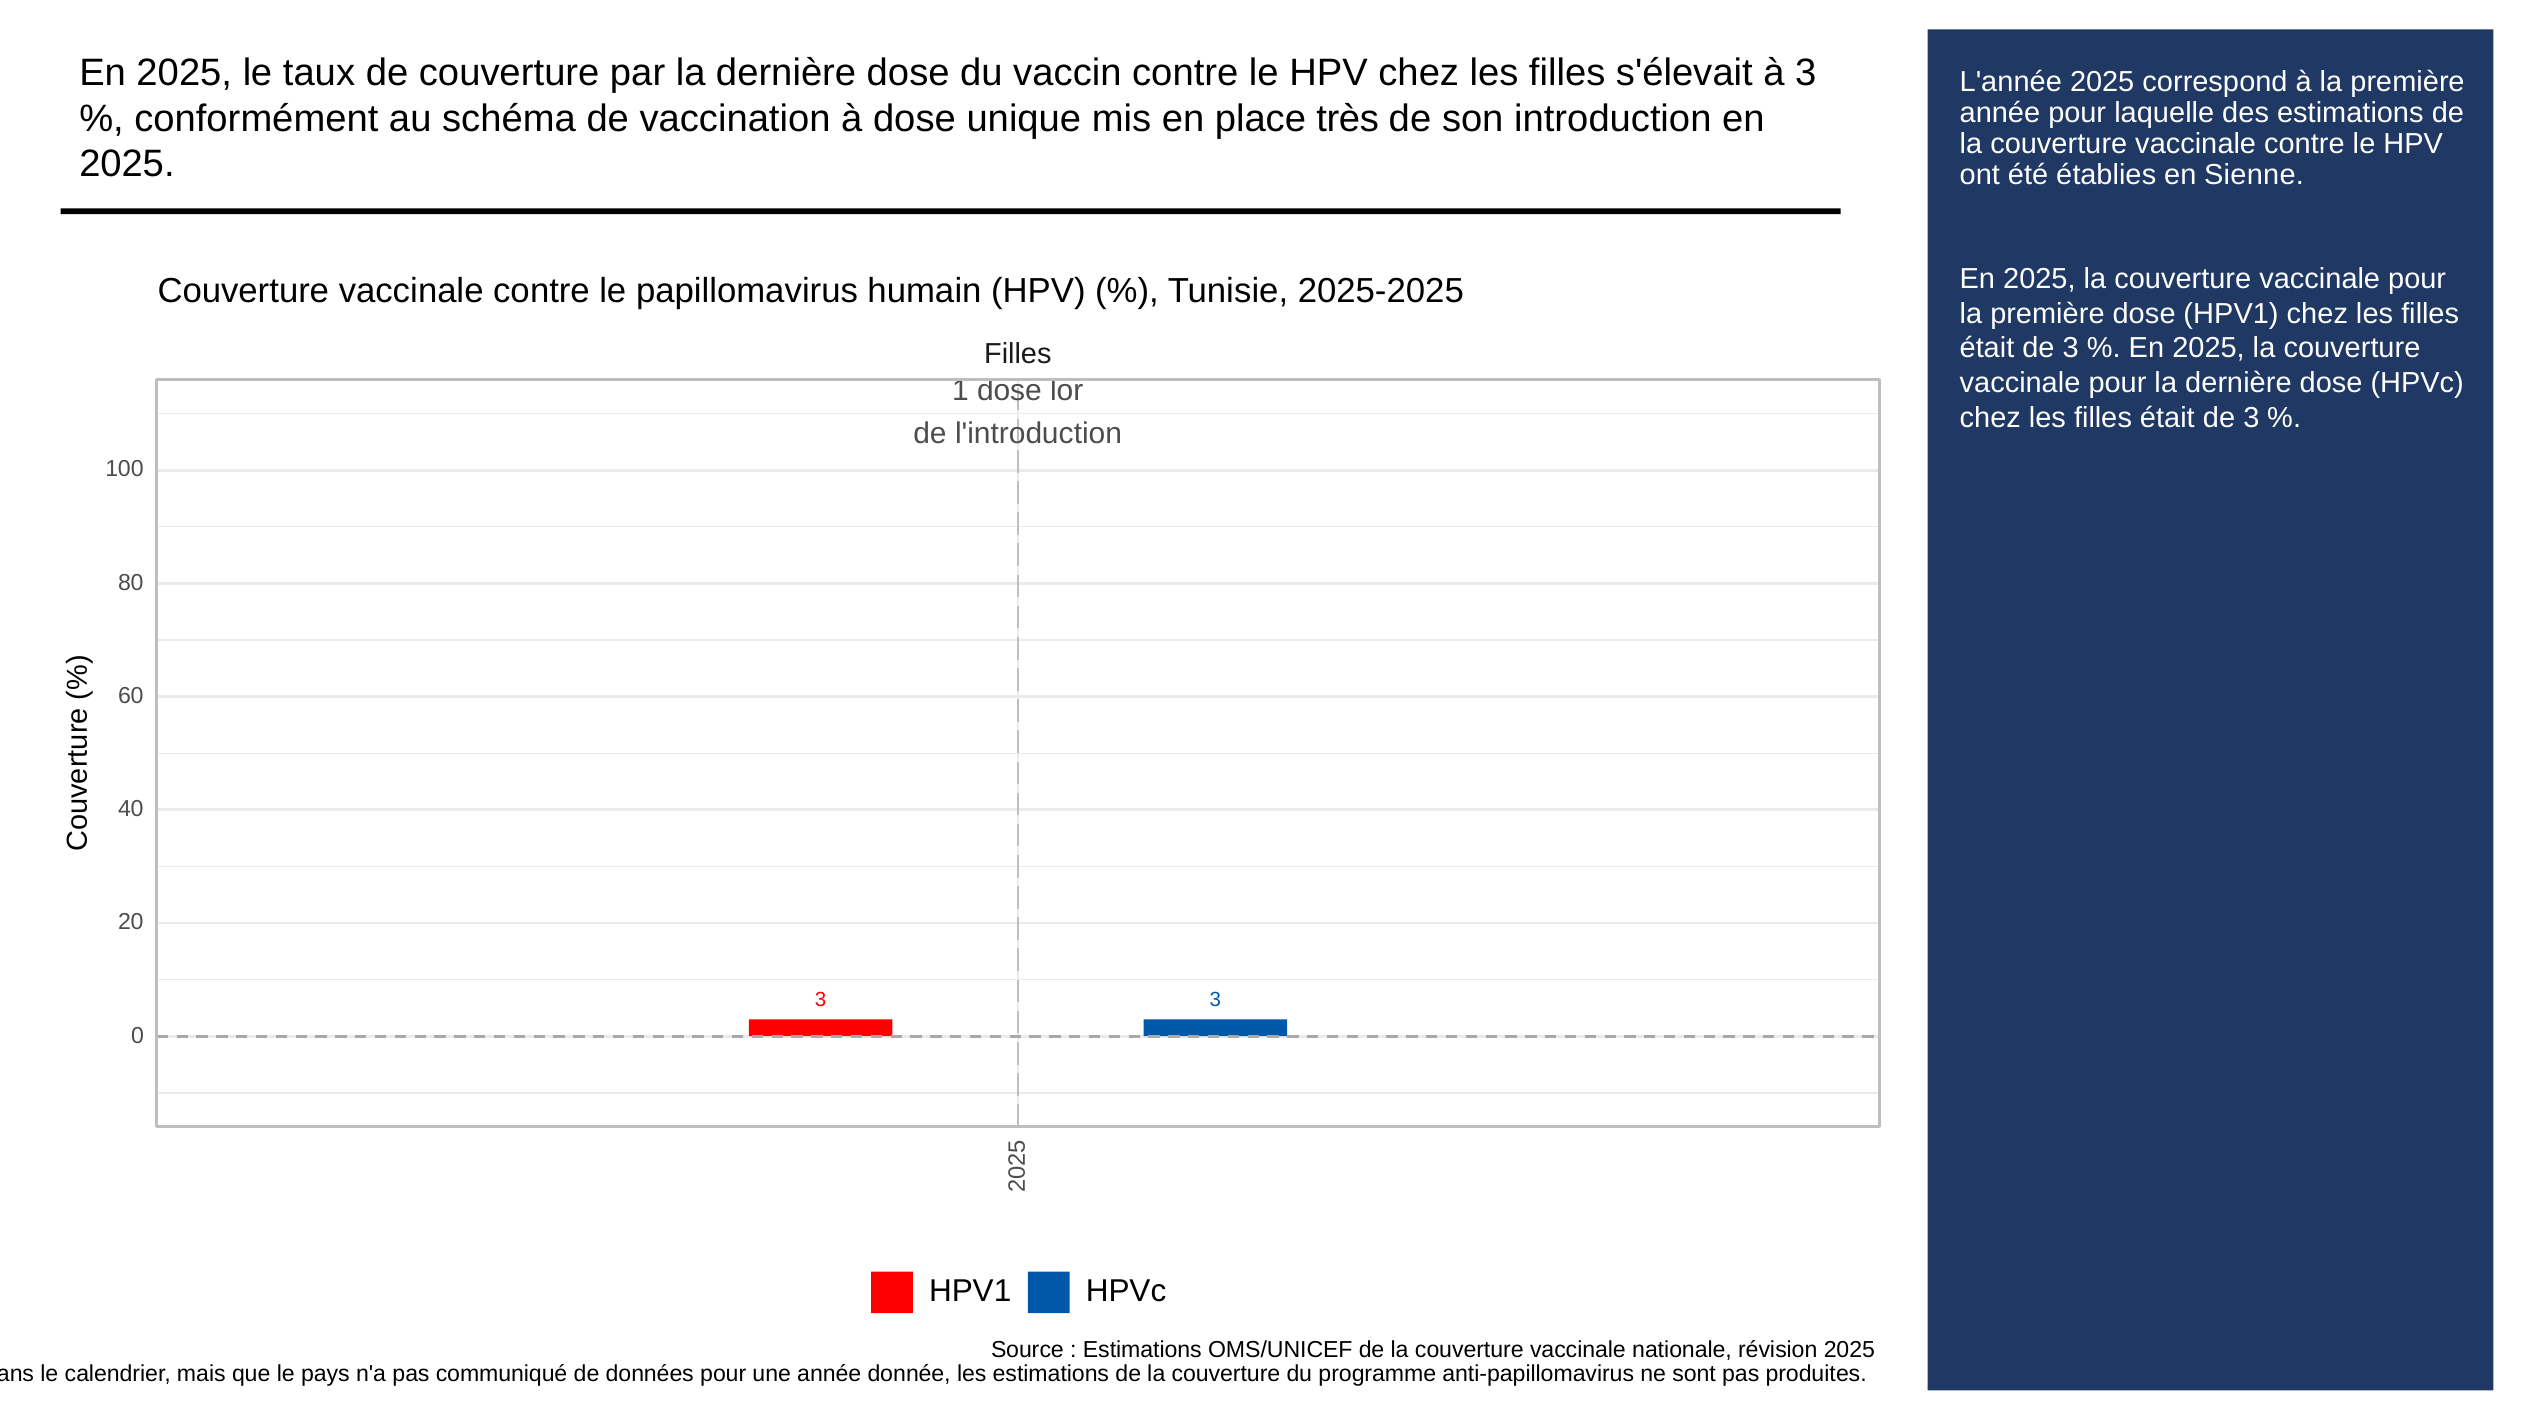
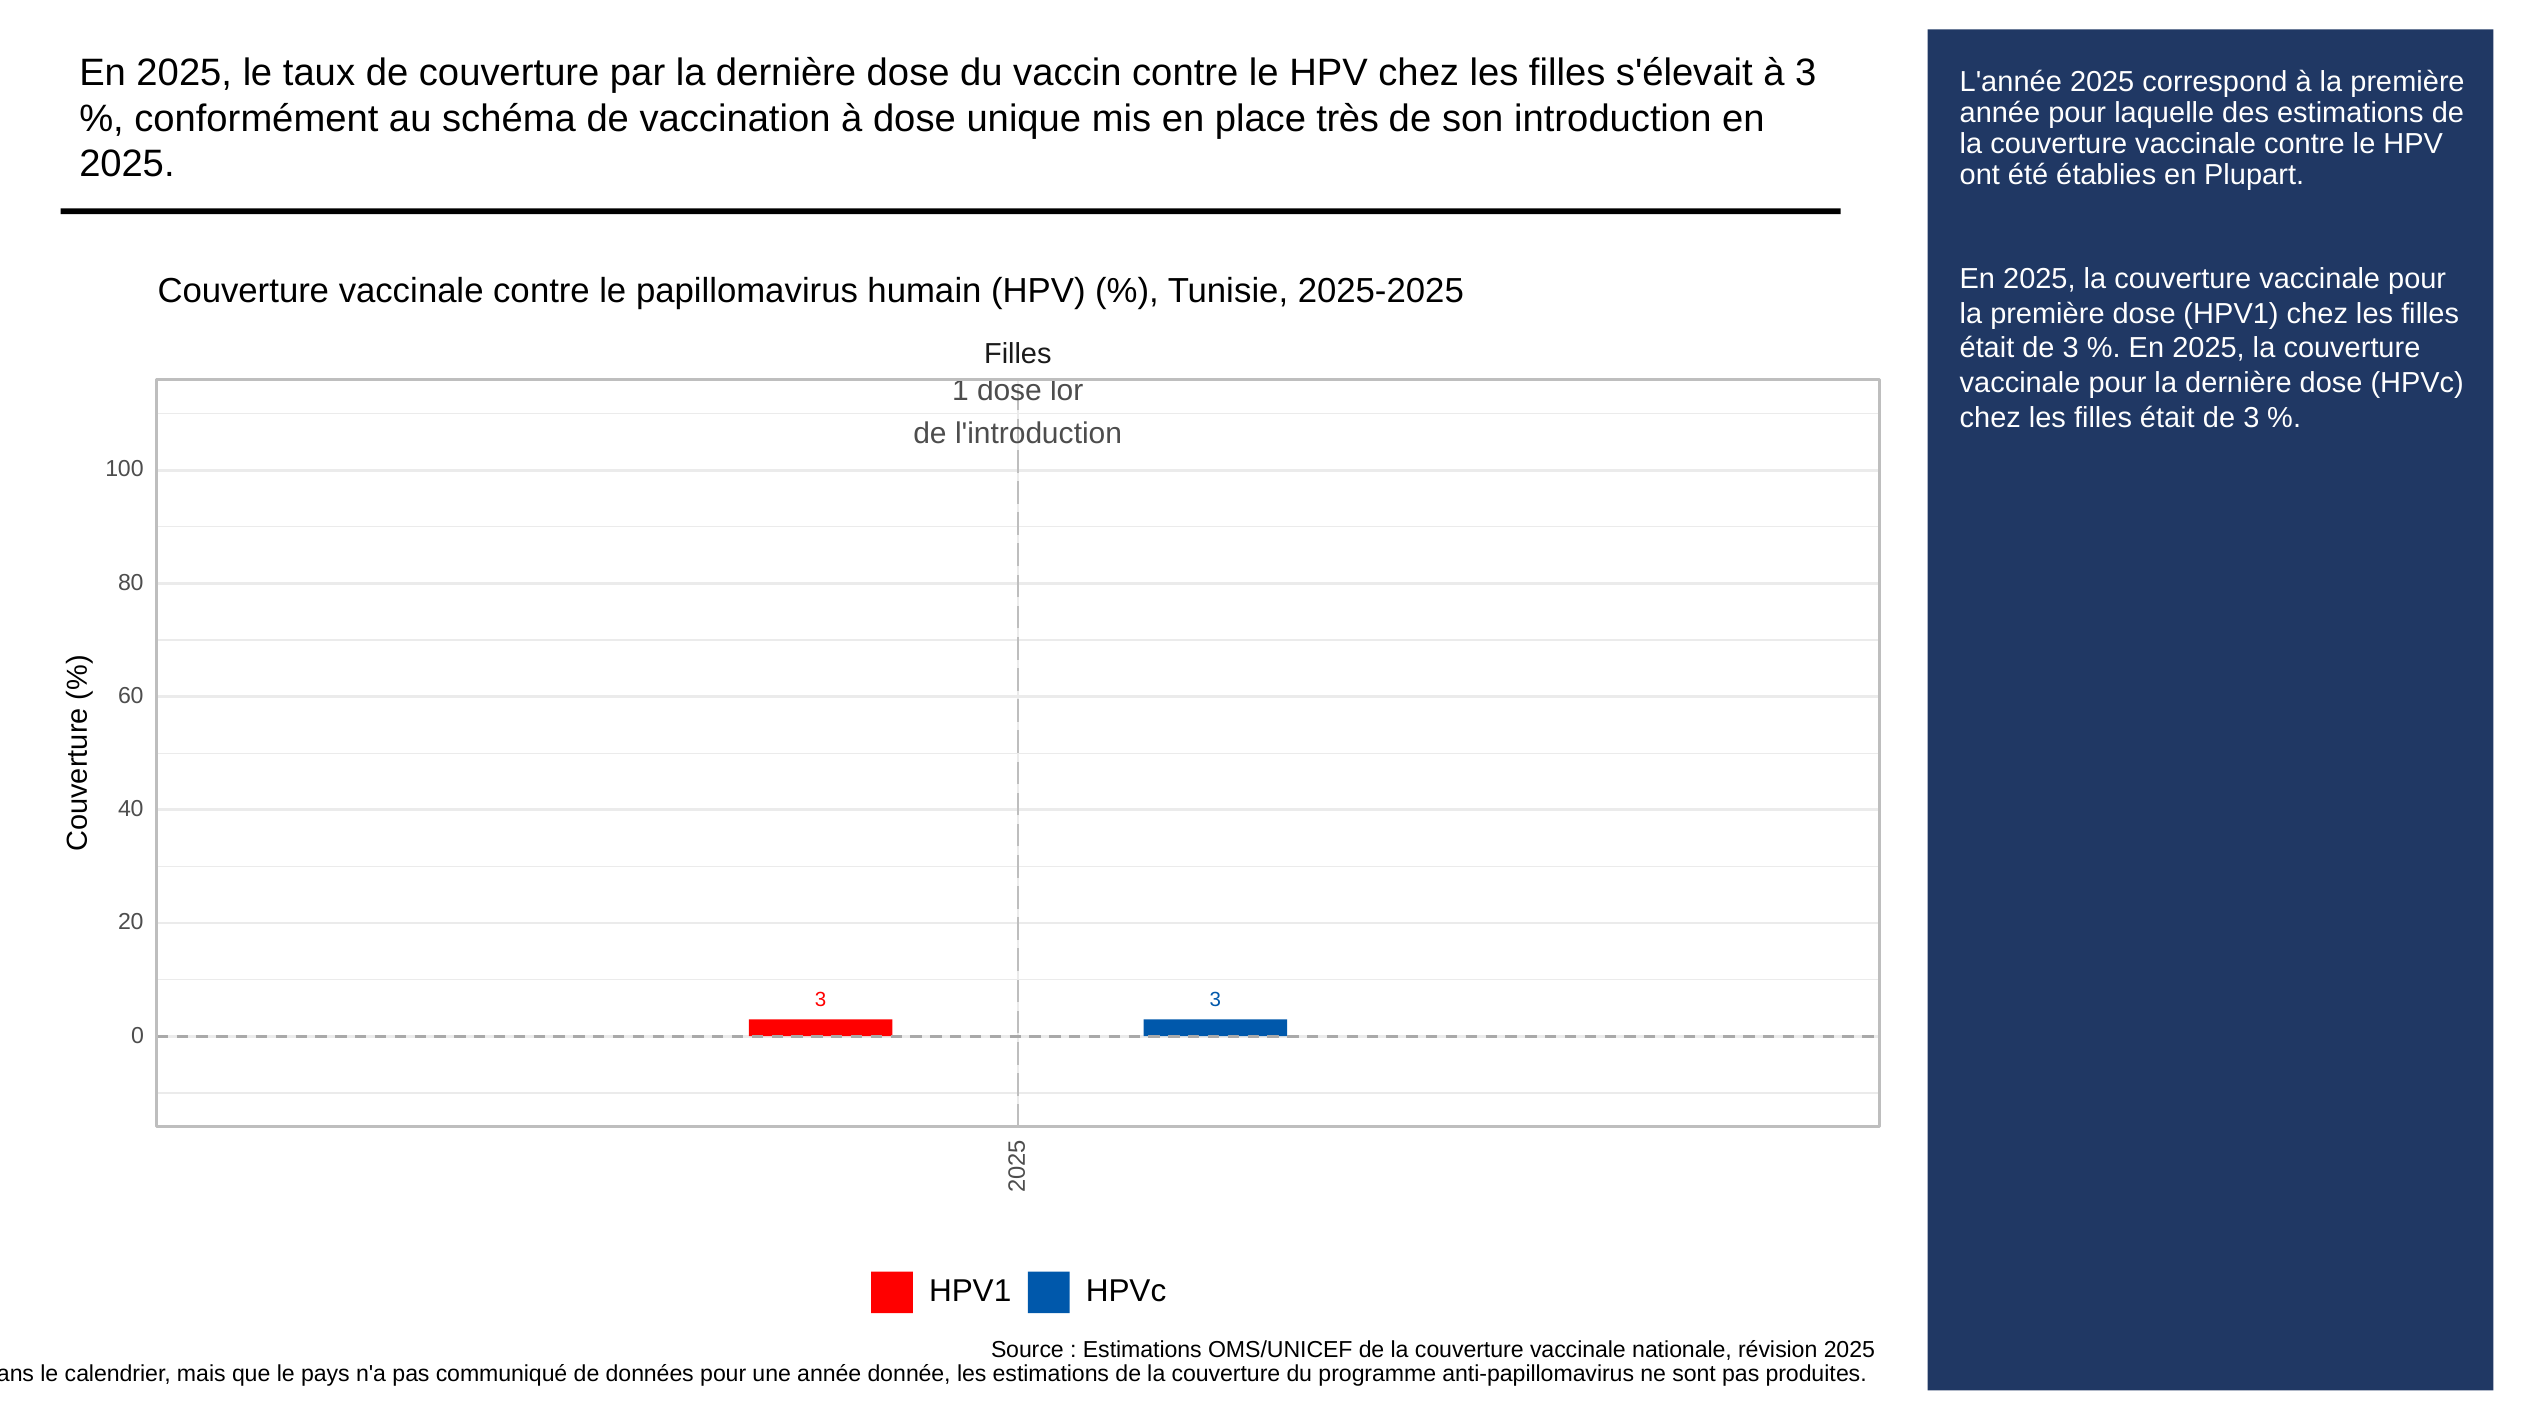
Sienne: Sienne -> Plupart
